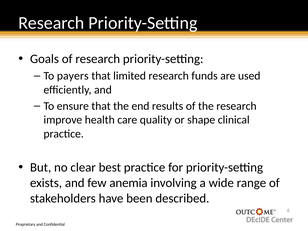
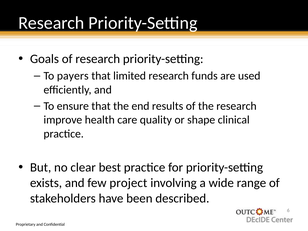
anemia: anemia -> project
